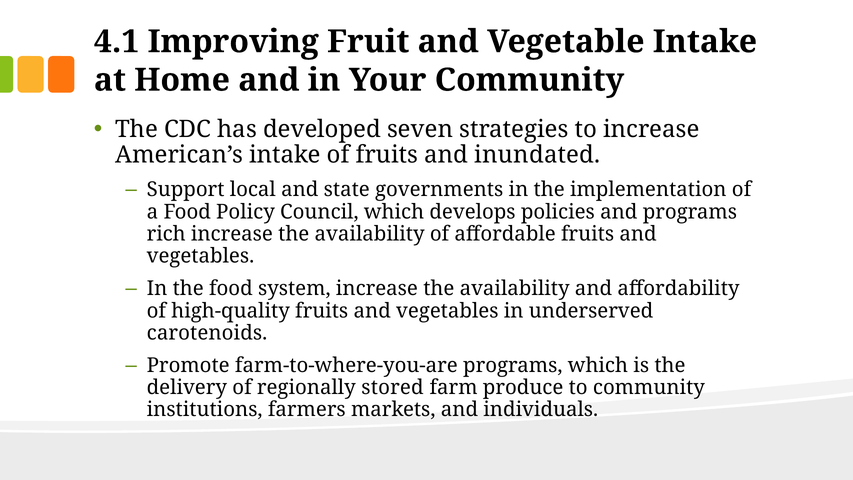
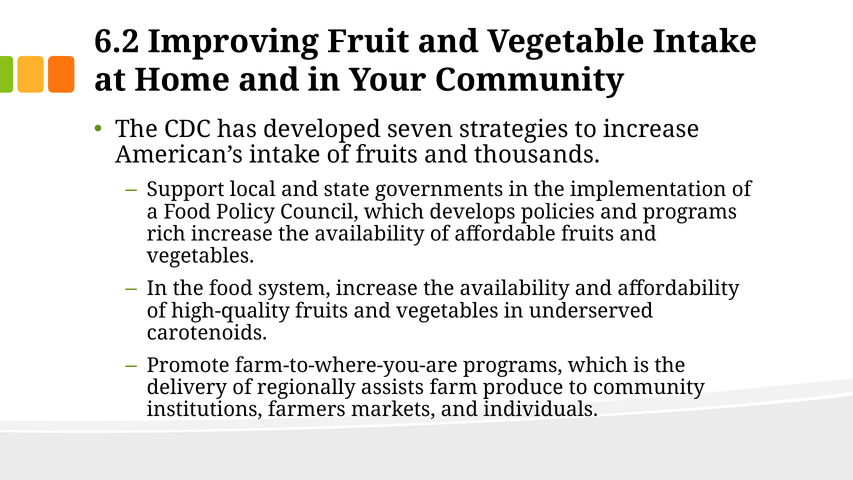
4.1: 4.1 -> 6.2
inundated: inundated -> thousands
stored: stored -> assists
